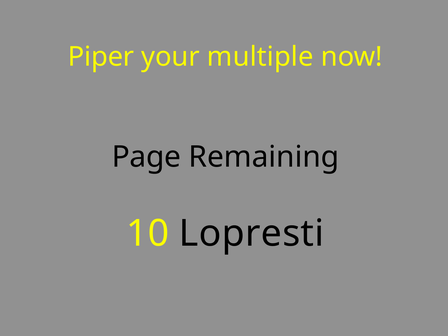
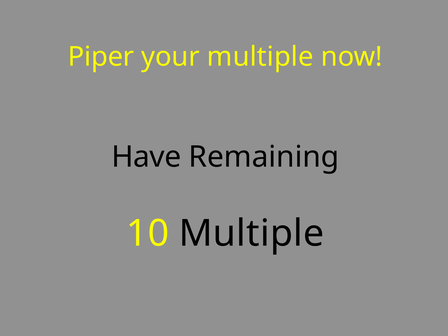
Page: Page -> Have
10 Lopresti: Lopresti -> Multiple
